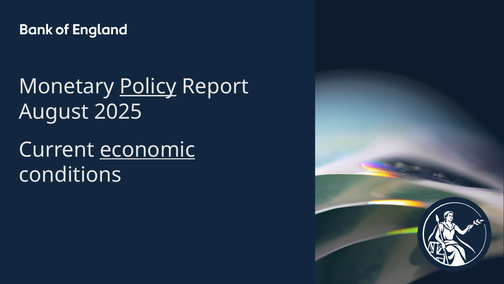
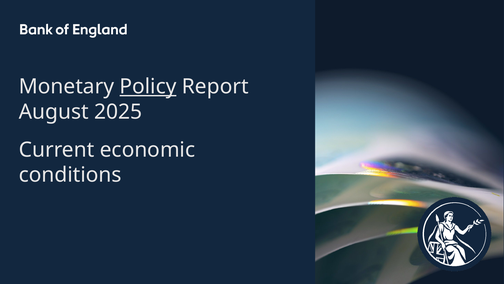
economic underline: present -> none
